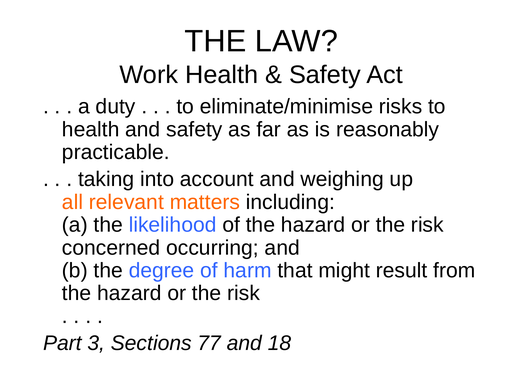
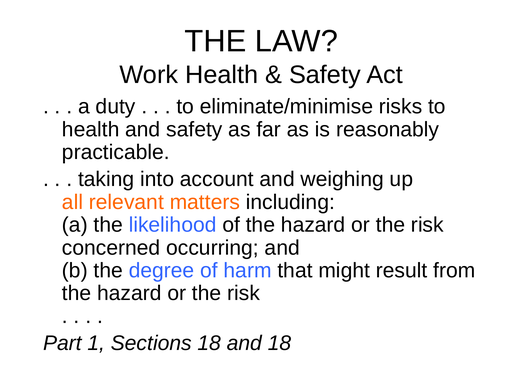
3: 3 -> 1
Sections 77: 77 -> 18
